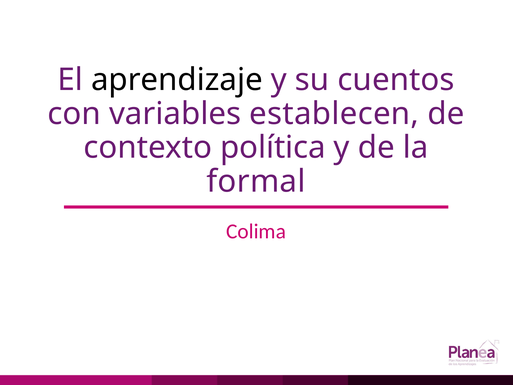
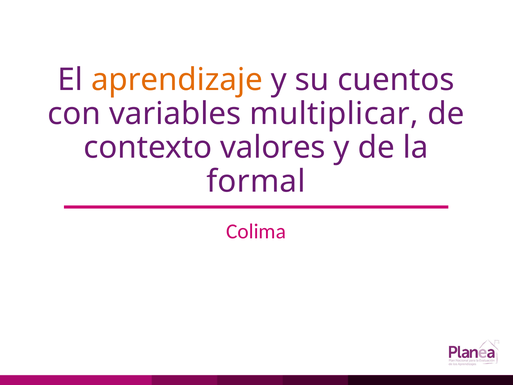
aprendizaje colour: black -> orange
establecen: establecen -> multiplicar
política: política -> valores
